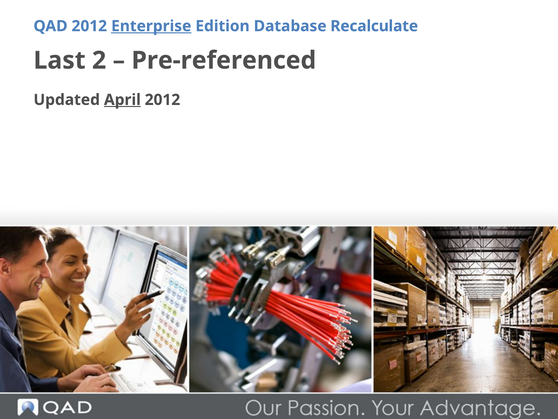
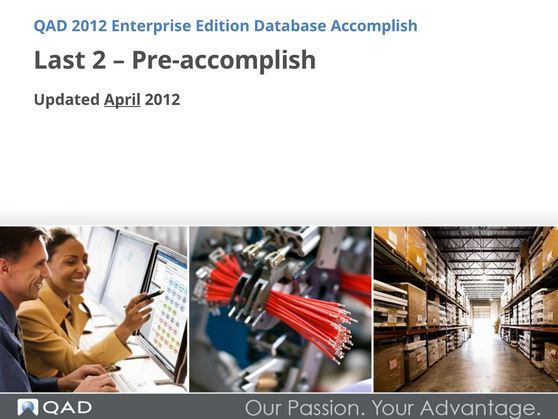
Enterprise underline: present -> none
Recalculate: Recalculate -> Accomplish
Pre-referenced: Pre-referenced -> Pre-accomplish
